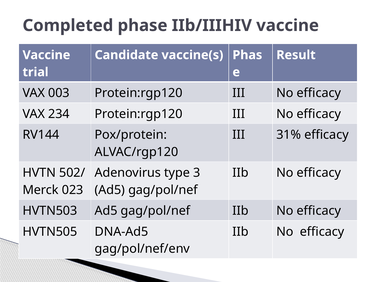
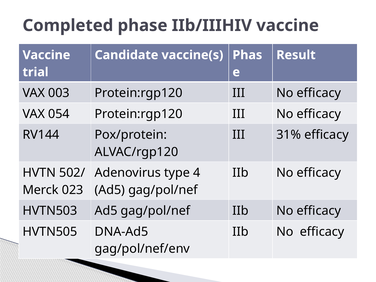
234: 234 -> 054
3: 3 -> 4
